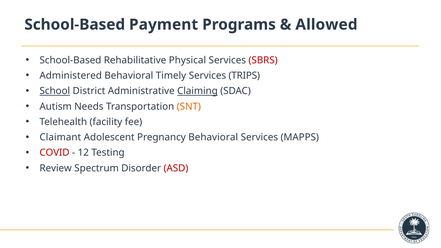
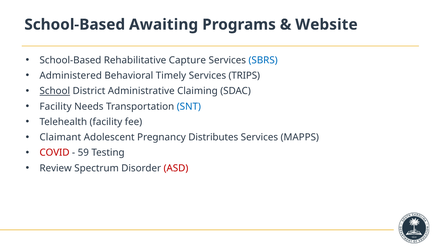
Payment: Payment -> Awaiting
Allowed: Allowed -> Website
Physical: Physical -> Capture
SBRS colour: red -> blue
Claiming underline: present -> none
Autism at (56, 106): Autism -> Facility
SNT colour: orange -> blue
Pregnancy Behavioral: Behavioral -> Distributes
12: 12 -> 59
